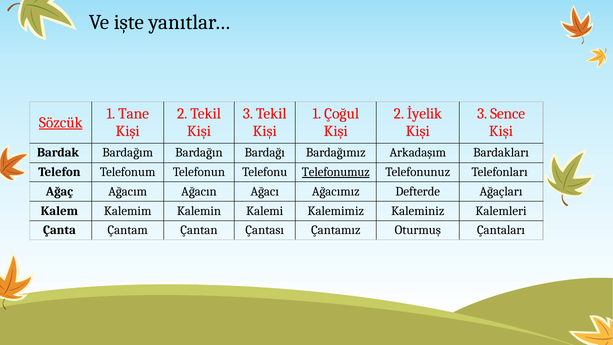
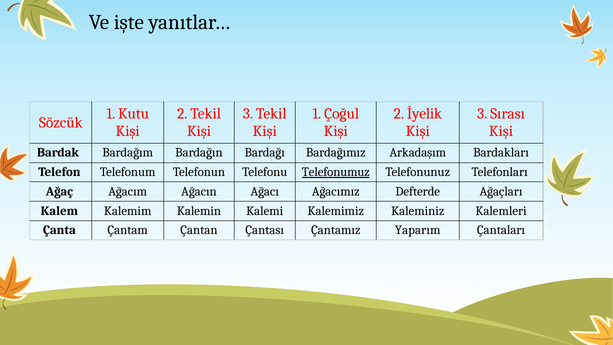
Tane: Tane -> Kutu
Sence: Sence -> Sırası
Sözcük underline: present -> none
Oturmuş: Oturmuş -> Yaparım
